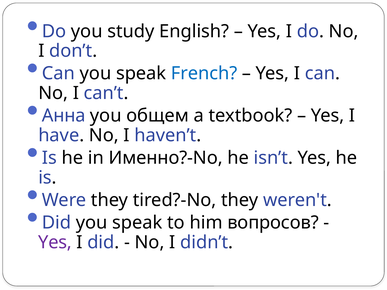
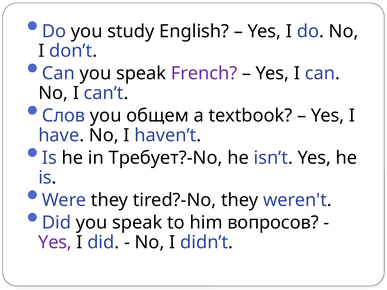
French colour: blue -> purple
Анна: Анна -> Слов
Именно?-No: Именно?-No -> Требует?-No
